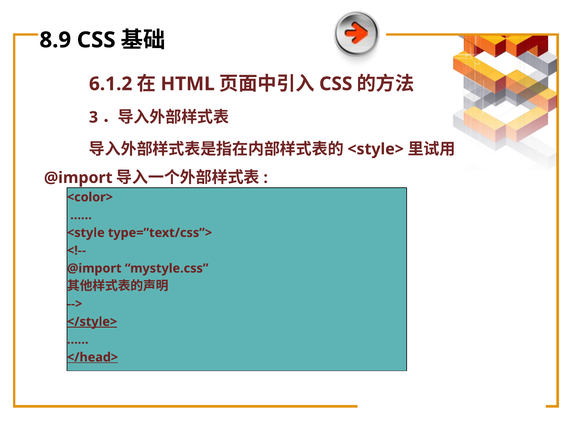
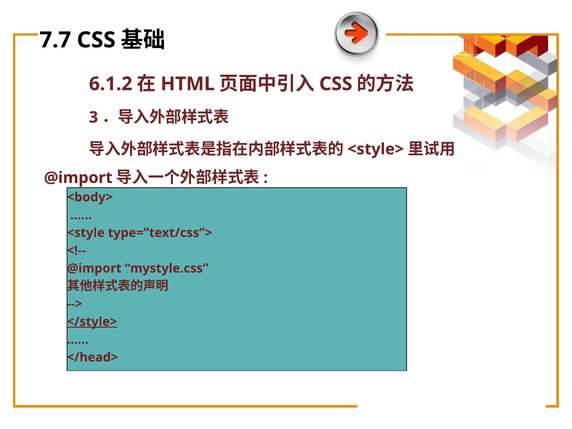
8.9: 8.9 -> 7.7
<color>: <color> -> <body>
</head> underline: present -> none
